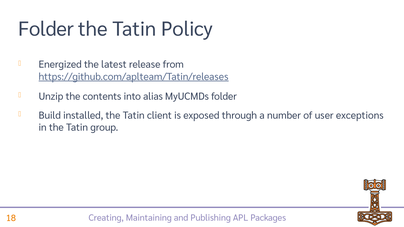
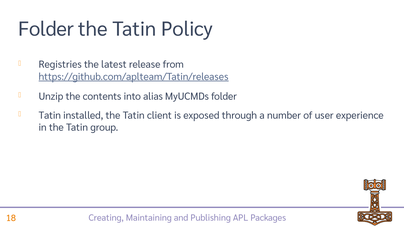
Energized: Energized -> Registries
Build at (50, 116): Build -> Tatin
exceptions: exceptions -> experience
